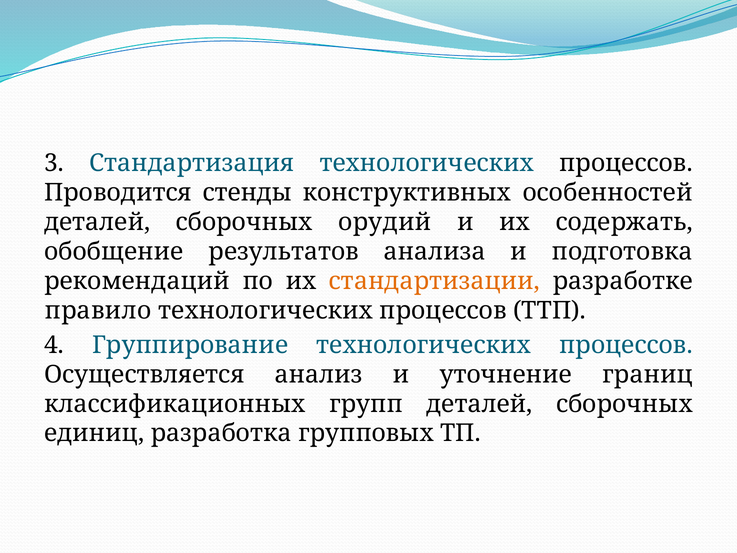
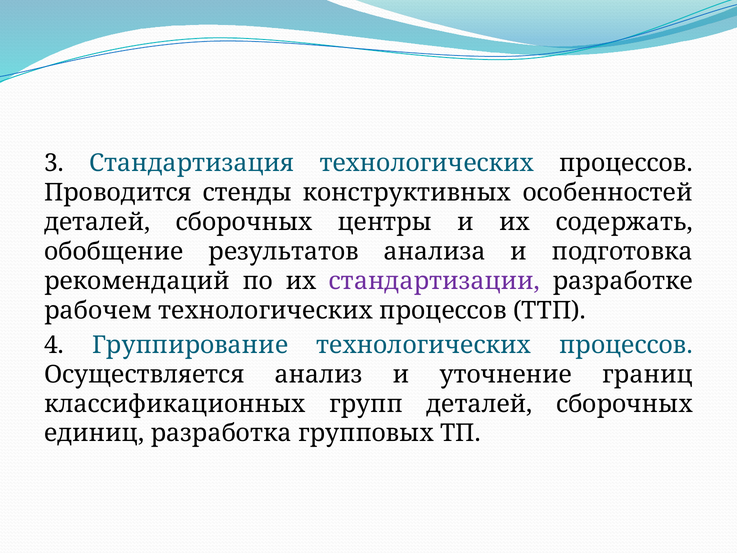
орудий: орудий -> центры
стандартизации colour: orange -> purple
правило: правило -> рабочем
